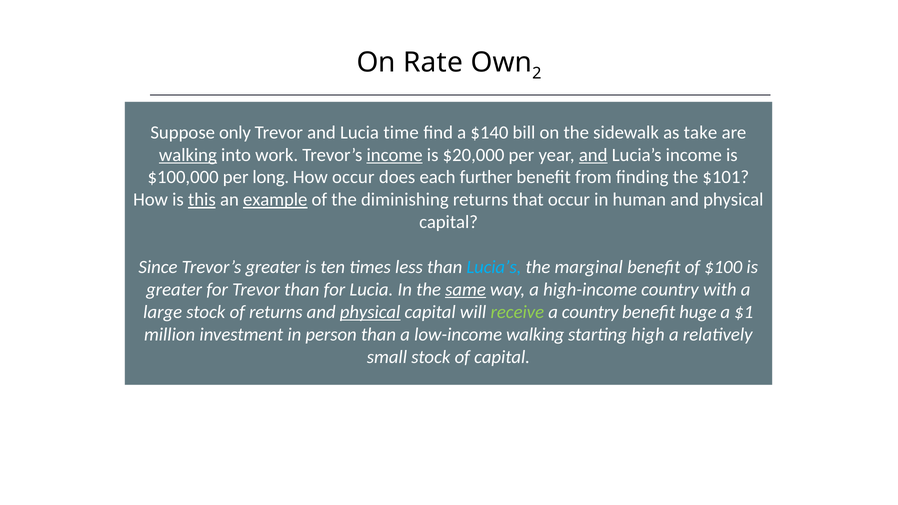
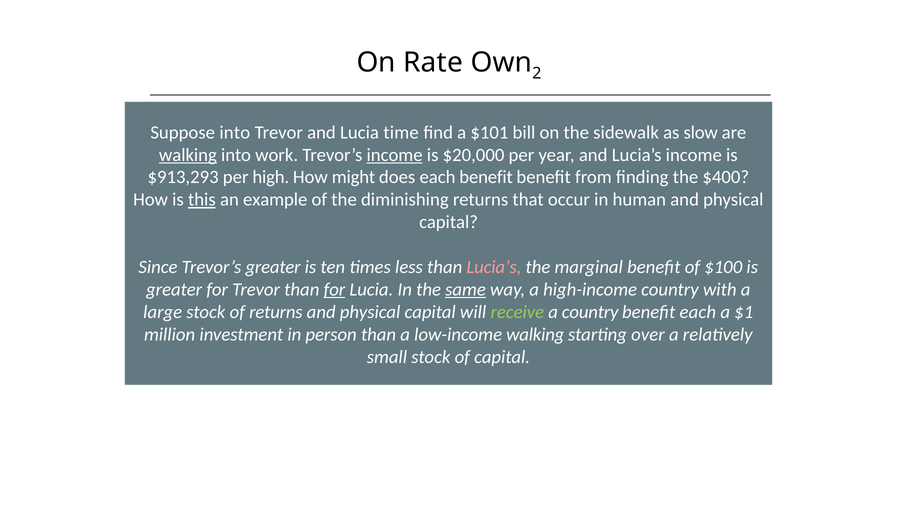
Suppose only: only -> into
$140: $140 -> $101
take: take -> slow
and at (593, 155) underline: present -> none
$100,000: $100,000 -> $913,293
long: long -> high
How occur: occur -> might
each further: further -> benefit
$101: $101 -> $400
example underline: present -> none
Lucia’s at (494, 267) colour: light blue -> pink
for at (334, 290) underline: none -> present
physical at (370, 312) underline: present -> none
benefit huge: huge -> each
high: high -> over
